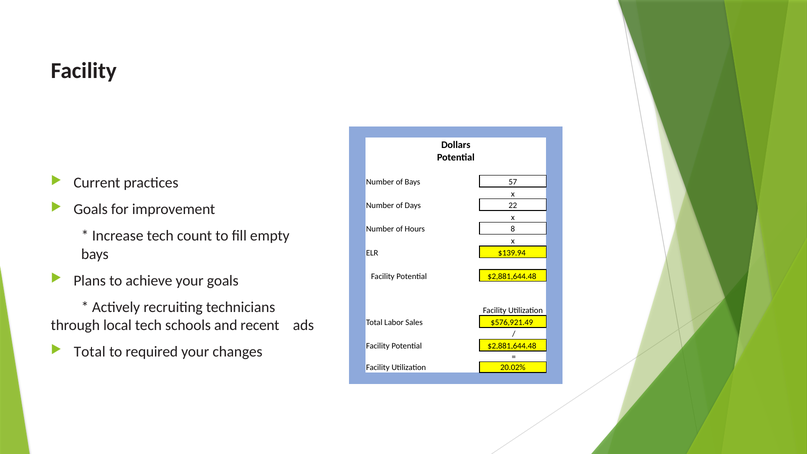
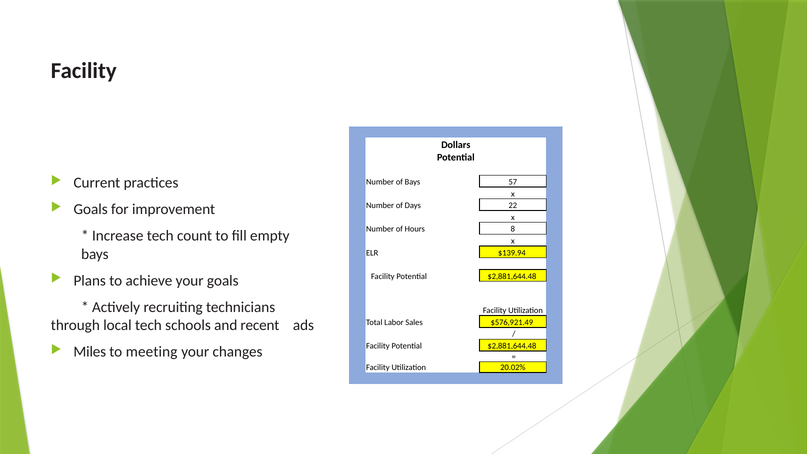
Total at (90, 352): Total -> Miles
required: required -> meeting
